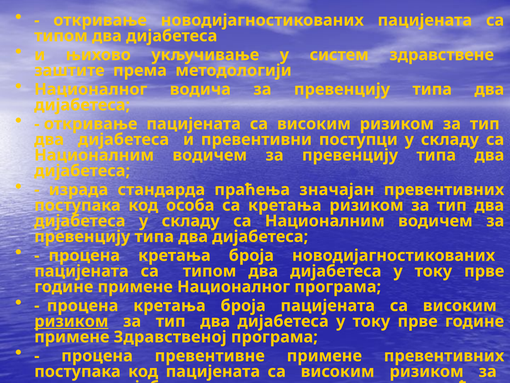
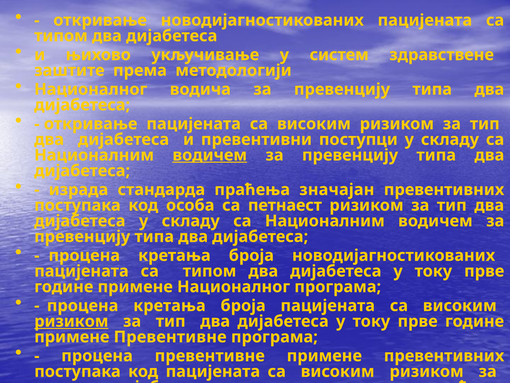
водичем at (210, 155) underline: none -> present
са кретања: кретања -> петнаест
примене Здравственој: Здравственој -> Превентивне
